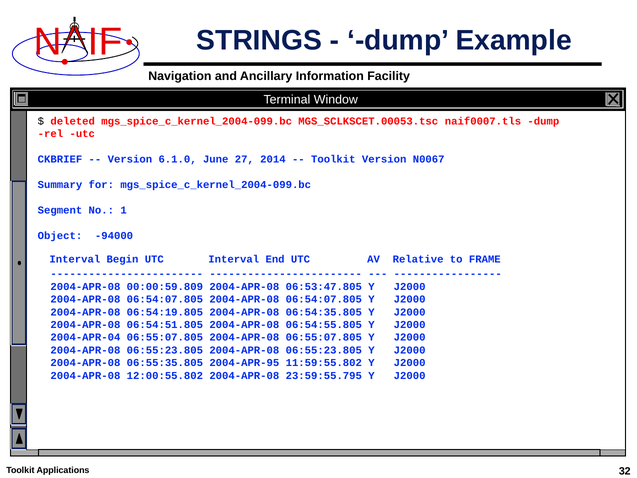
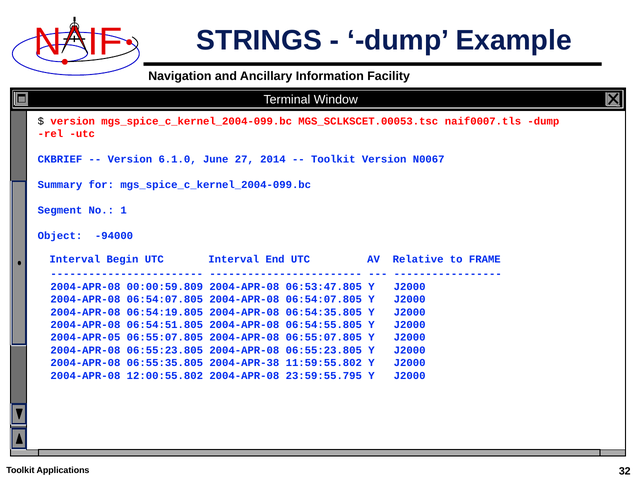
deleted at (73, 121): deleted -> version
2004-APR-04: 2004-APR-04 -> 2004-APR-05
2004-APR-95: 2004-APR-95 -> 2004-APR-38
